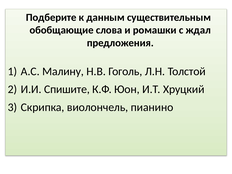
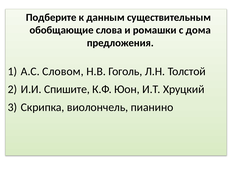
ждал: ждал -> дома
Малину: Малину -> Словом
